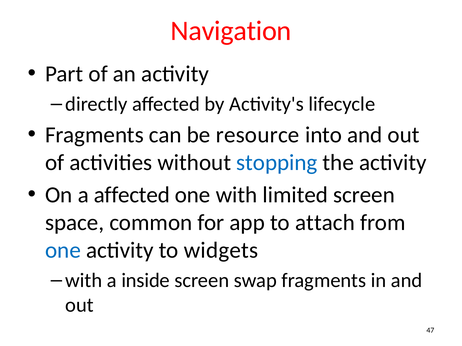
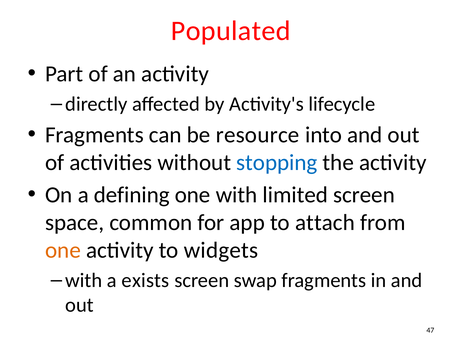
Navigation: Navigation -> Populated
a affected: affected -> defining
one at (63, 251) colour: blue -> orange
inside: inside -> exists
